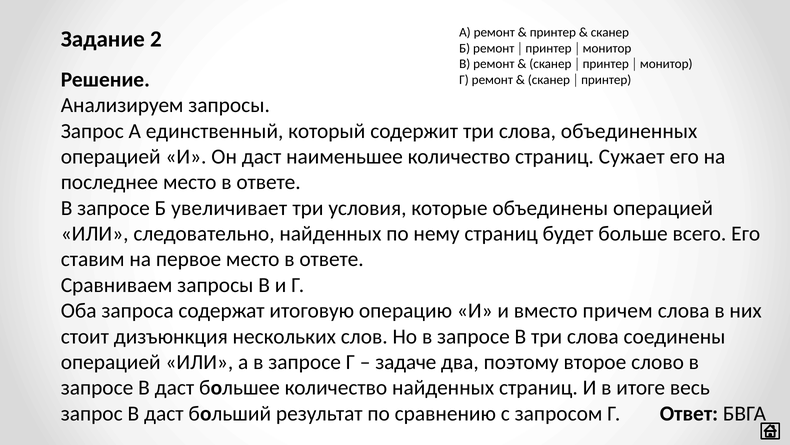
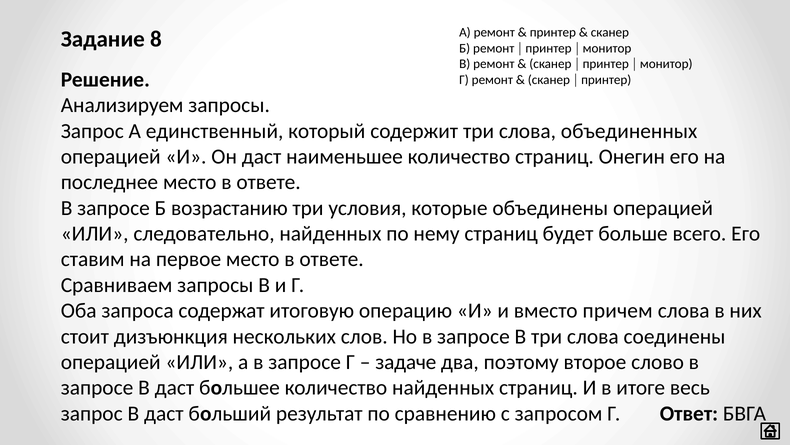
2: 2 -> 8
Сужает: Сужает -> Онегин
увеличивает: увеличивает -> возрастанию
